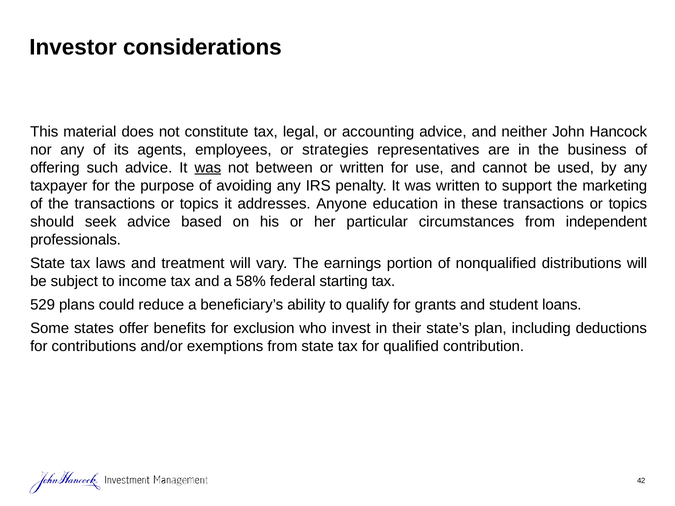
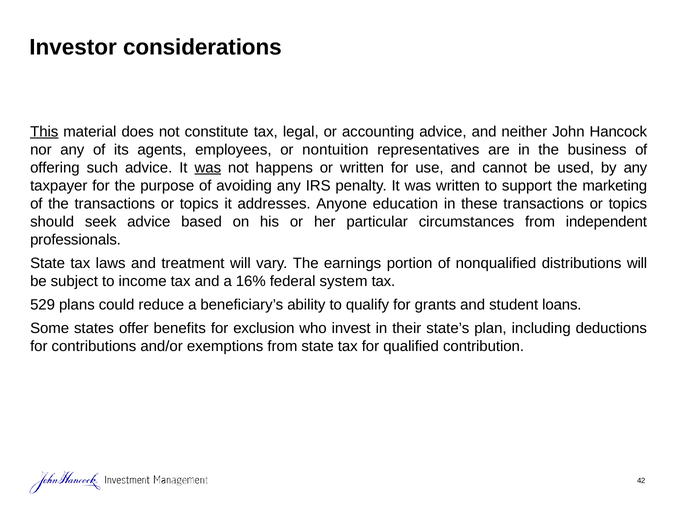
This underline: none -> present
strategies: strategies -> nontuition
between: between -> happens
58%: 58% -> 16%
starting: starting -> system
